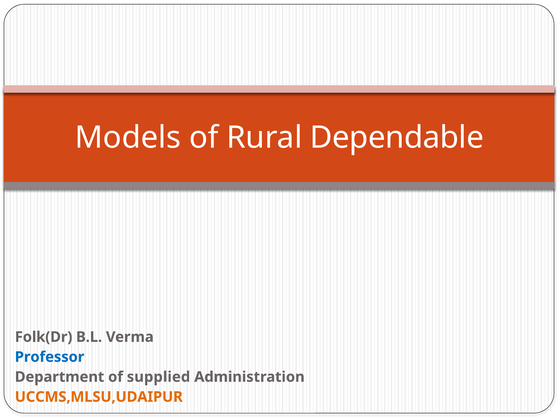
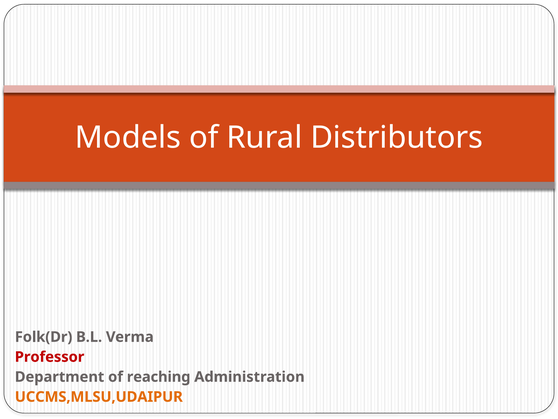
Dependable: Dependable -> Distributors
Professor colour: blue -> red
supplied: supplied -> reaching
